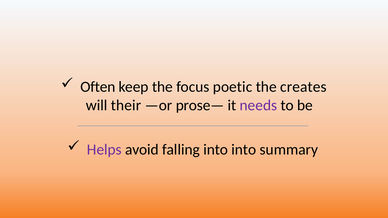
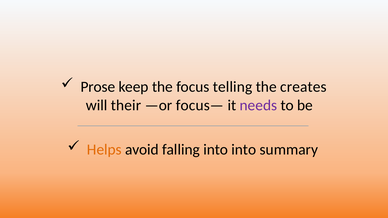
Often: Often -> Prose
poetic: poetic -> telling
prose—: prose— -> focus—
Helps colour: purple -> orange
